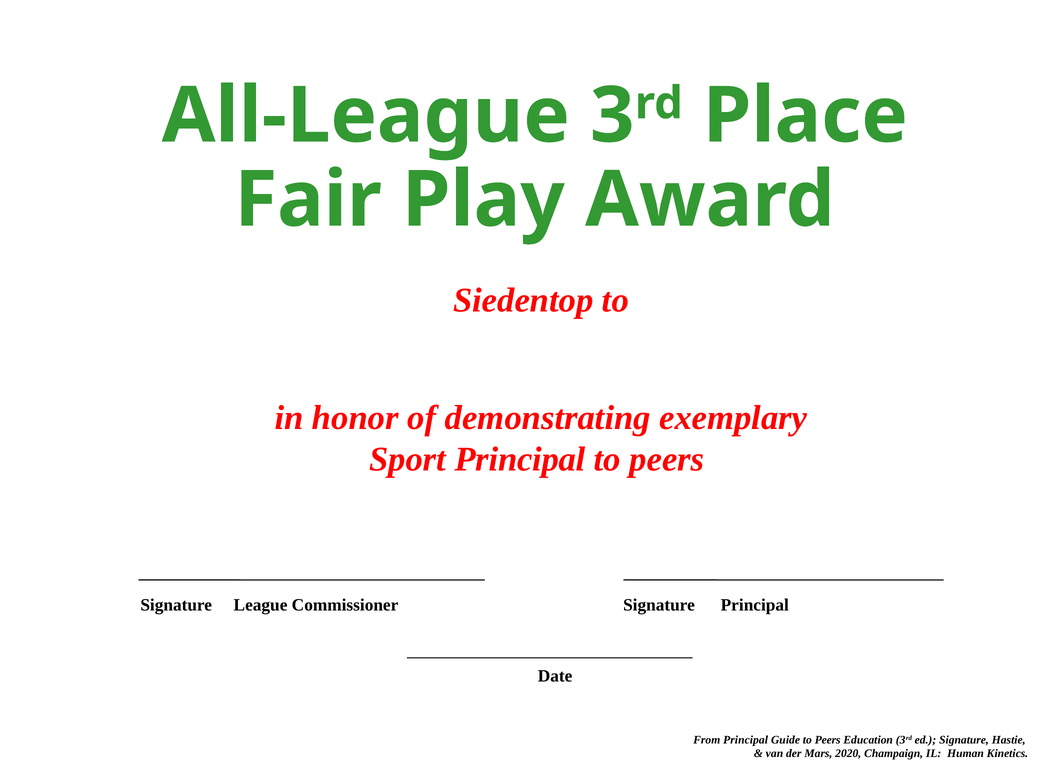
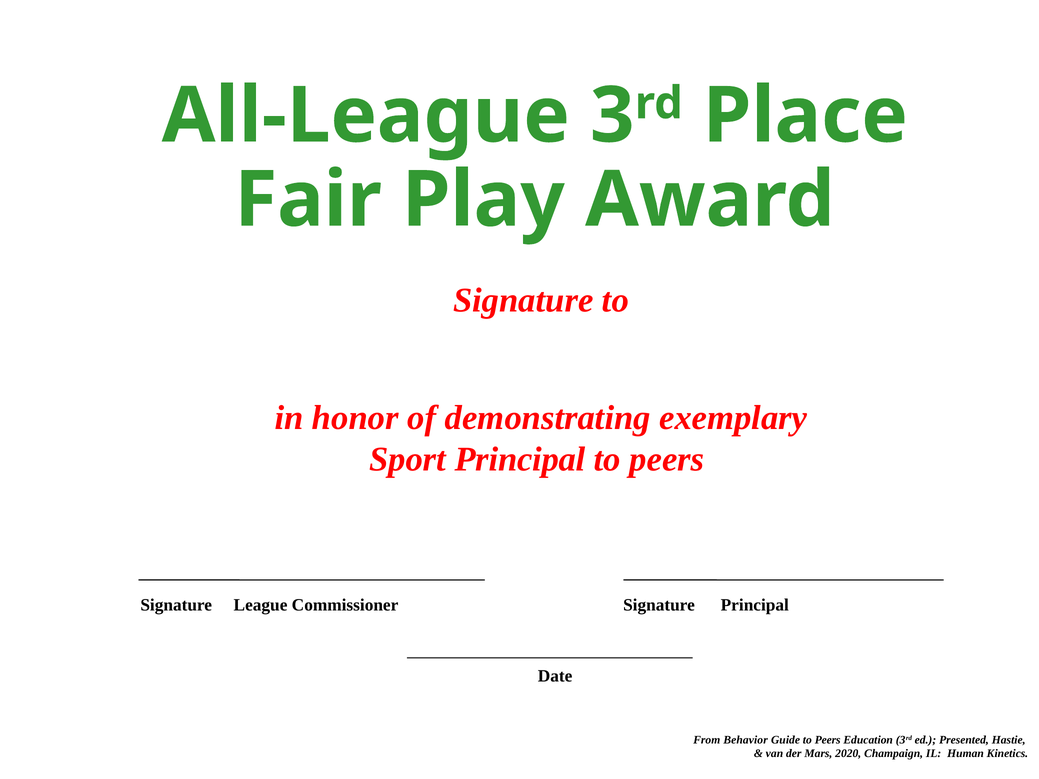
Siedentop at (523, 300): Siedentop -> Signature
From Principal: Principal -> Behavior
ed Signature: Signature -> Presented
